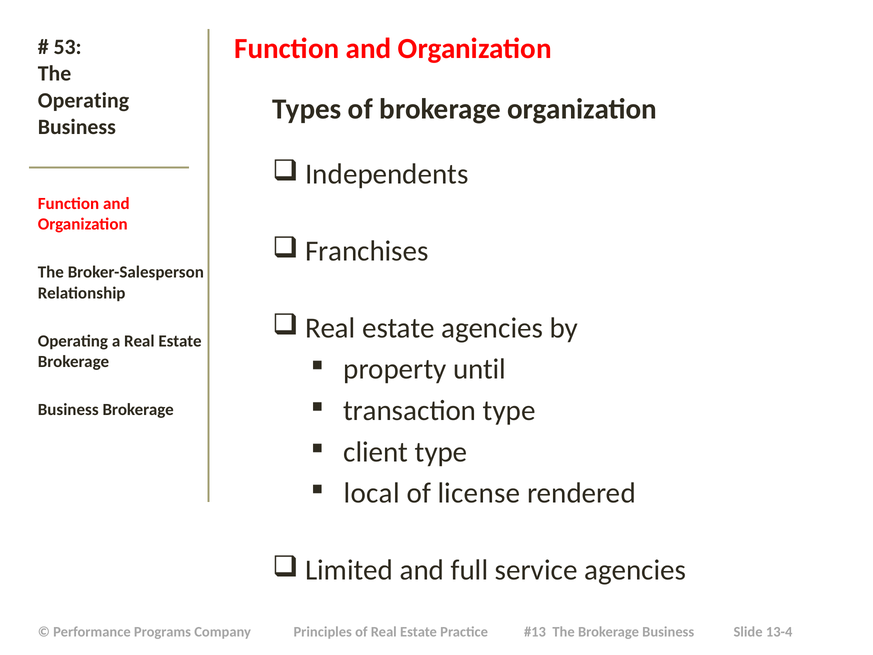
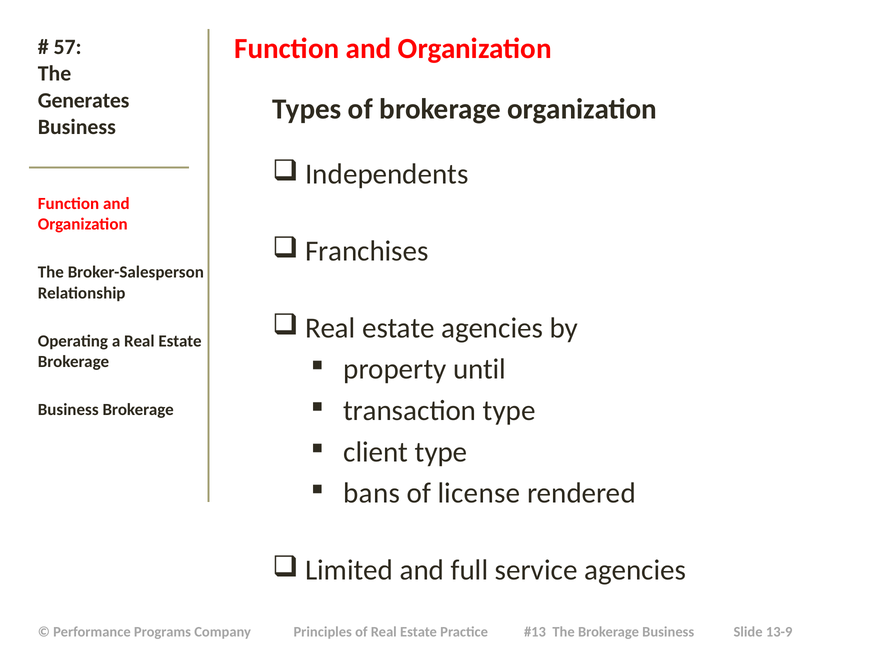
53: 53 -> 57
Operating at (84, 100): Operating -> Generates
local: local -> bans
13-4: 13-4 -> 13-9
